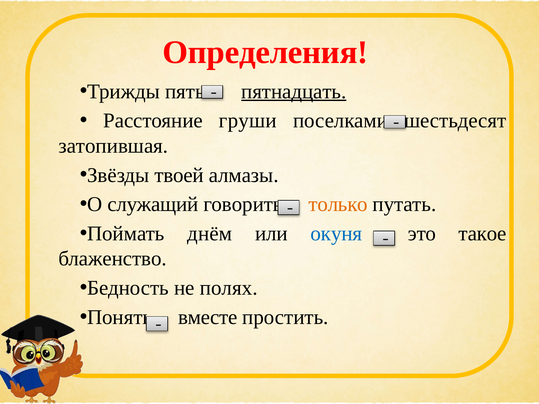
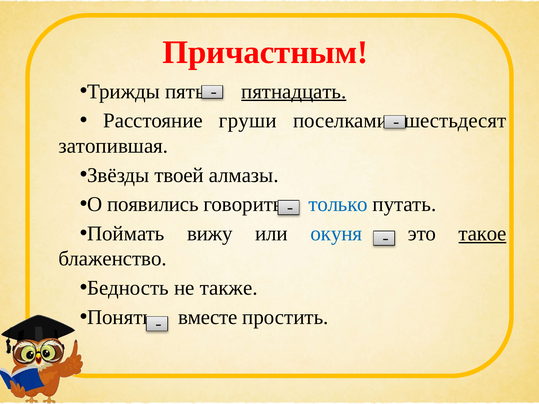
Определения: Определения -> Причастным
служащий: служащий -> появились
только colour: orange -> blue
днём: днём -> вижу
такое underline: none -> present
полях: полях -> также
